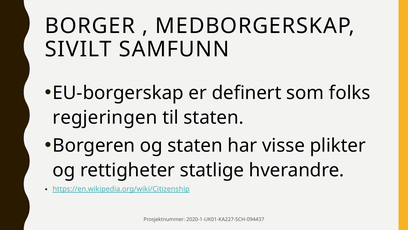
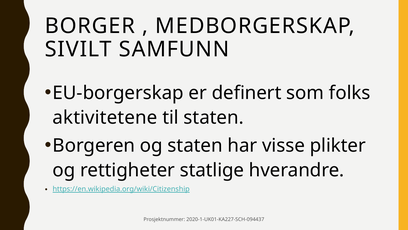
regjeringen: regjeringen -> aktivitetene
